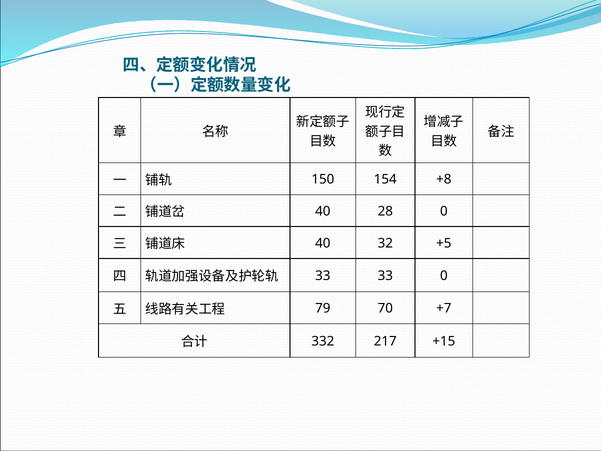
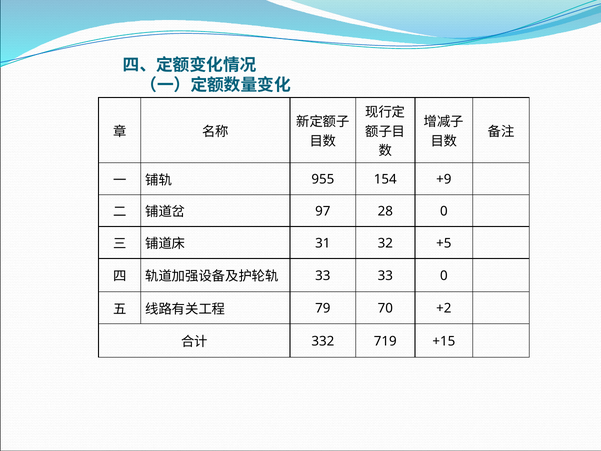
150: 150 -> 955
+8: +8 -> +9
40 at (323, 211): 40 -> 97
40 at (323, 243): 40 -> 31
+7: +7 -> +2
217: 217 -> 719
